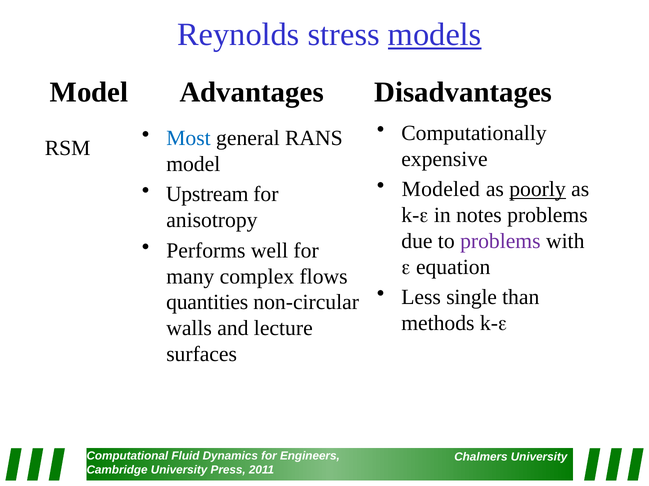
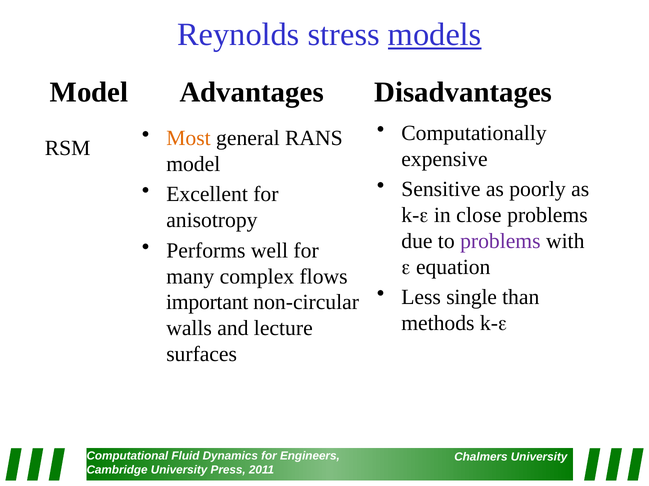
Most colour: blue -> orange
Modeled: Modeled -> Sensitive
poorly underline: present -> none
Upstream: Upstream -> Excellent
notes: notes -> close
quantities: quantities -> important
